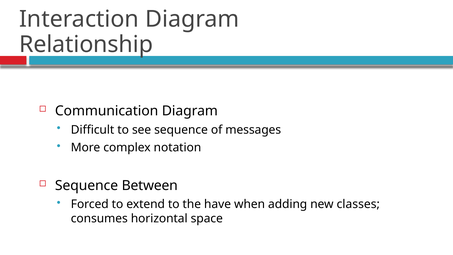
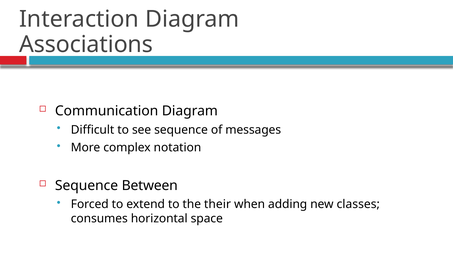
Relationship: Relationship -> Associations
have: have -> their
